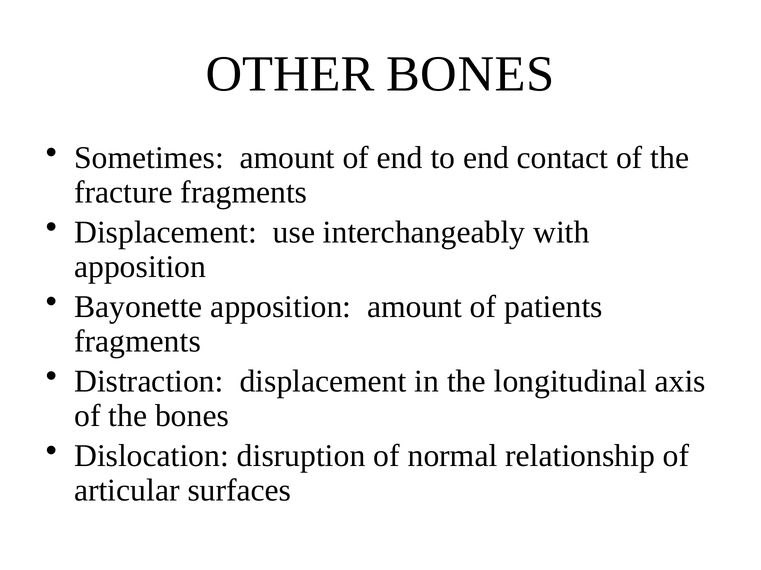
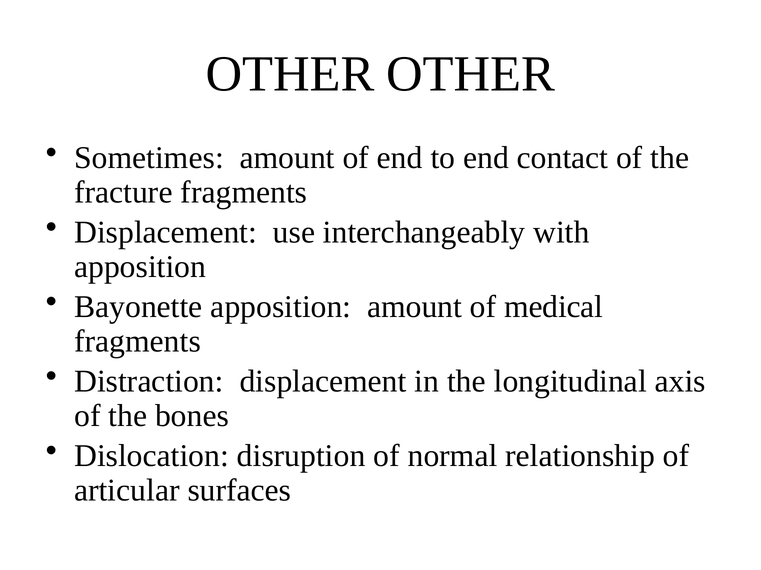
OTHER BONES: BONES -> OTHER
patients: patients -> medical
